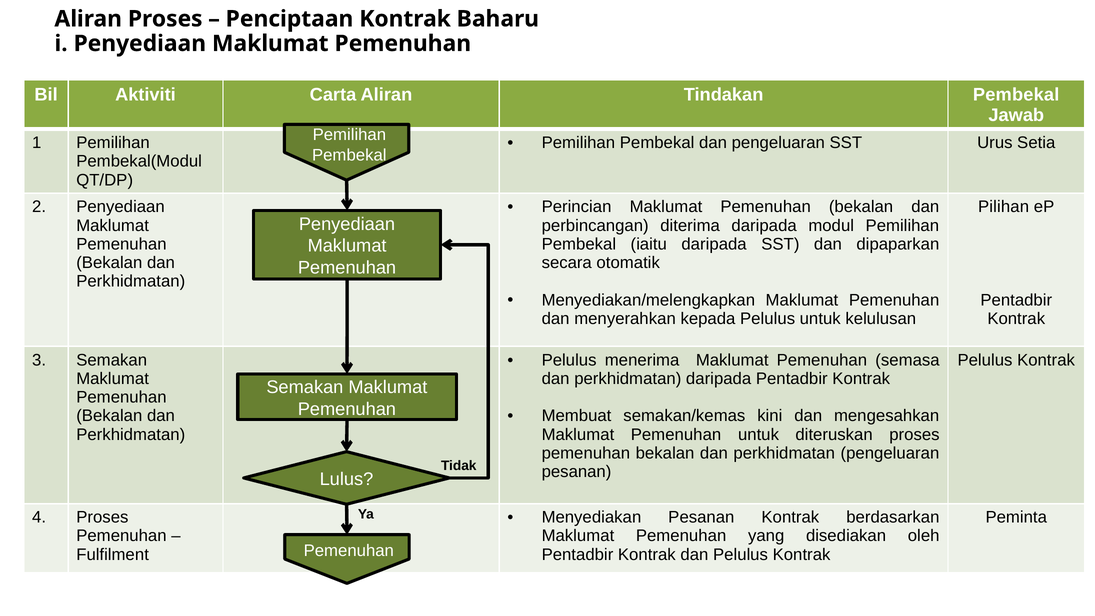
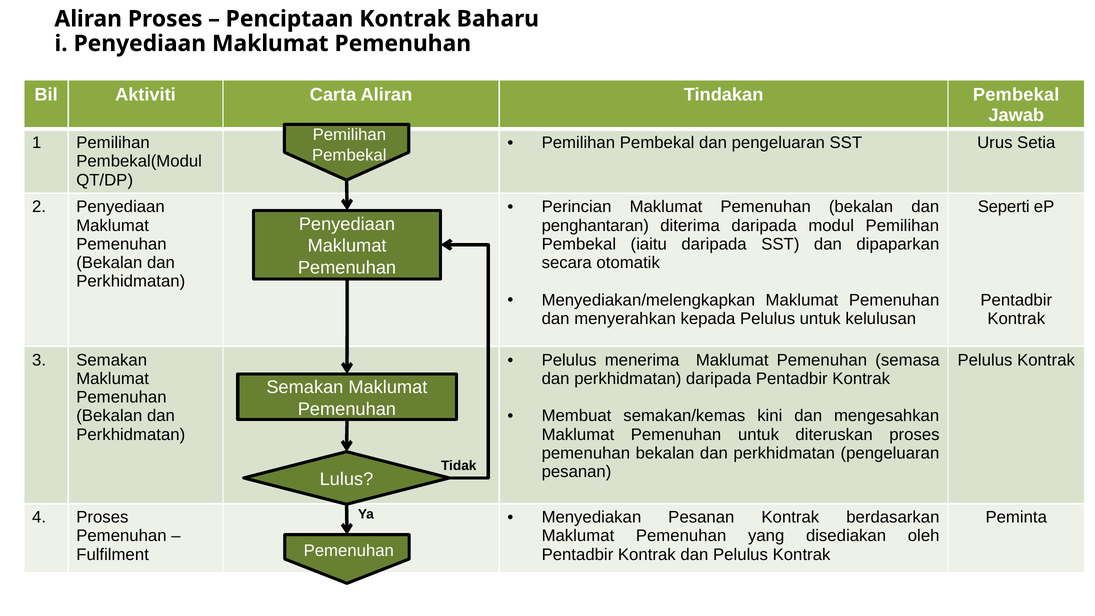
Pilihan: Pilihan -> Seperti
perbincangan: perbincangan -> penghantaran
